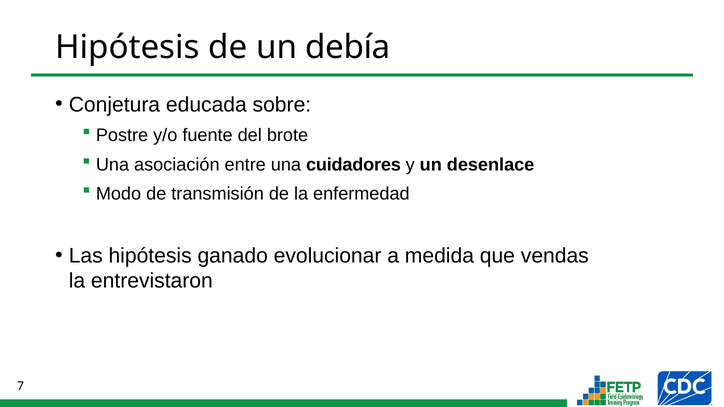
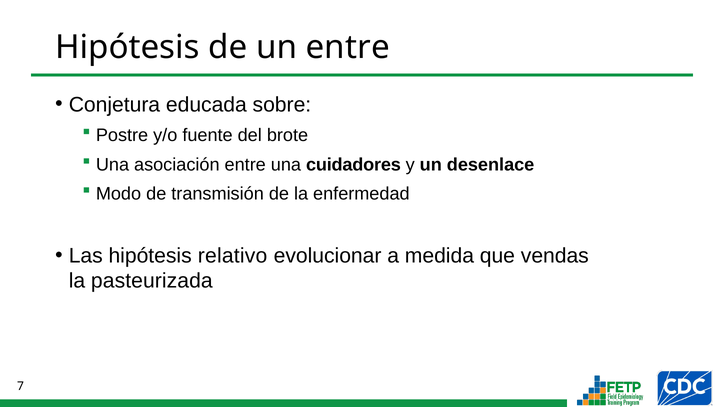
un debía: debía -> entre
ganado: ganado -> relativo
entrevistaron: entrevistaron -> pasteurizada
